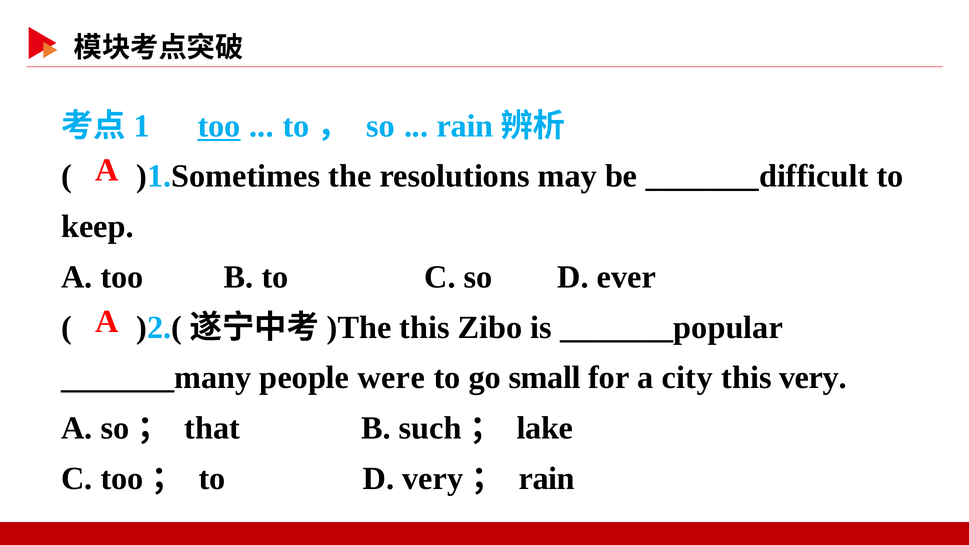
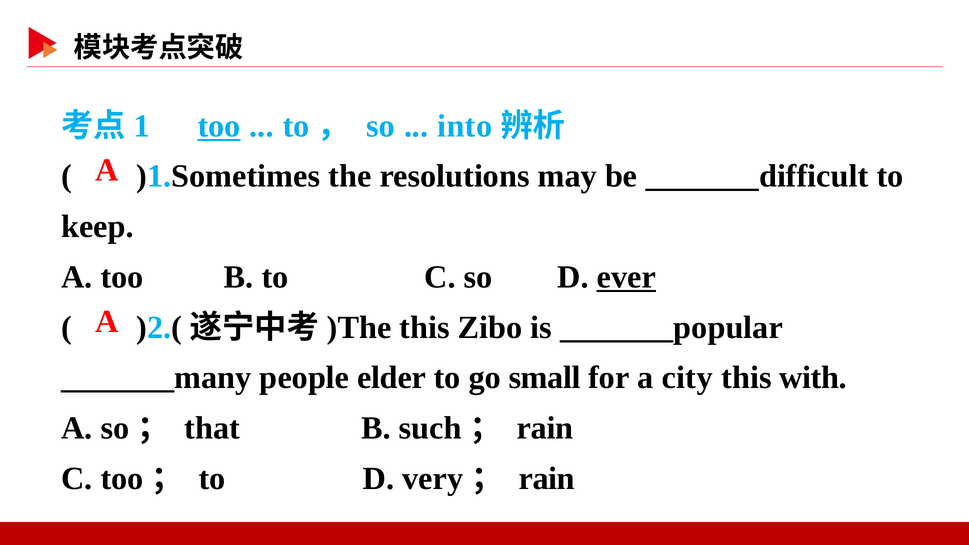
rain at (465, 126): rain -> into
ever underline: none -> present
were: were -> elder
this very: very -> with
lake at (545, 428): lake -> rain
